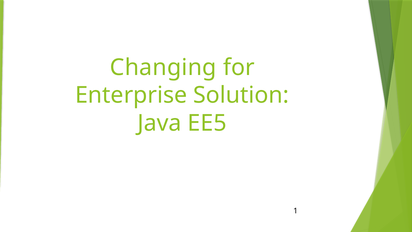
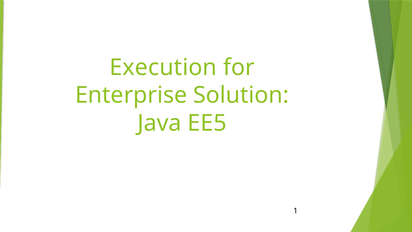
Changing: Changing -> Execution
